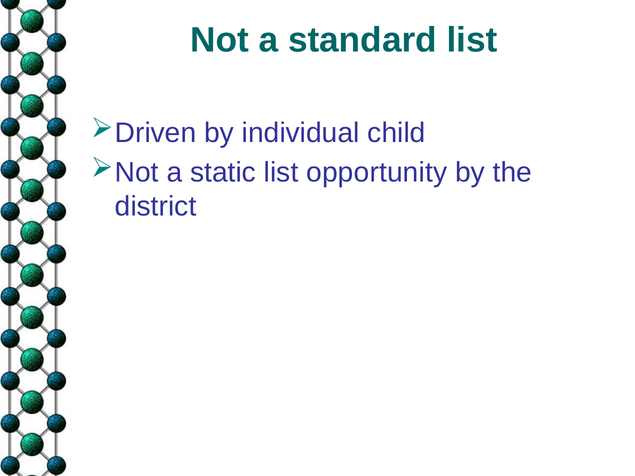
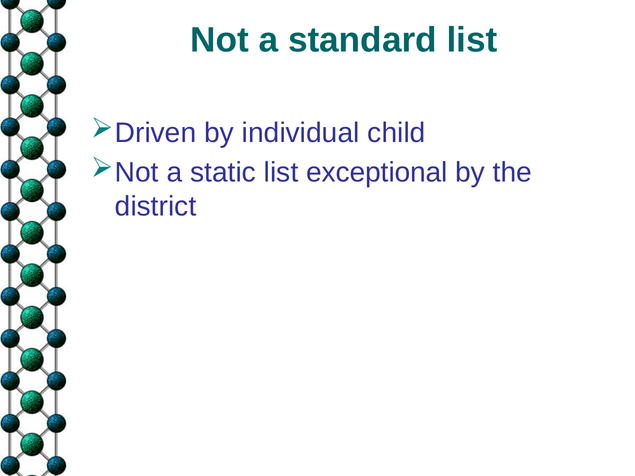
opportunity: opportunity -> exceptional
